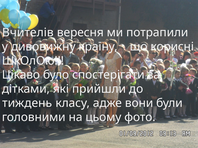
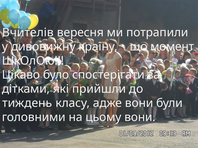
корисні: корисні -> момент
цьому фото: фото -> вони
